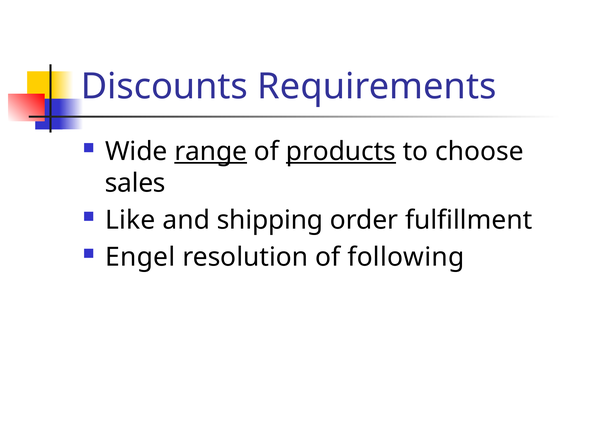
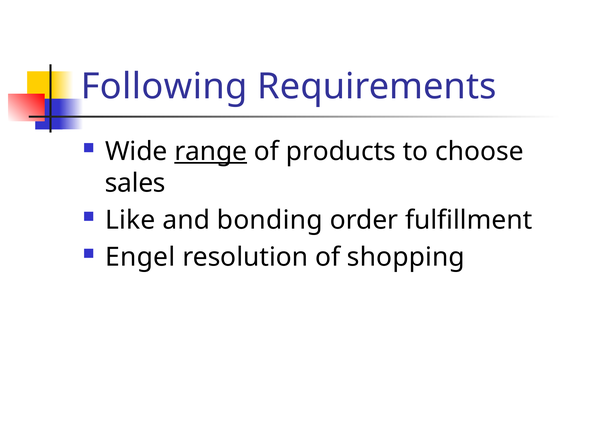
Discounts: Discounts -> Following
products underline: present -> none
shipping: shipping -> bonding
following: following -> shopping
